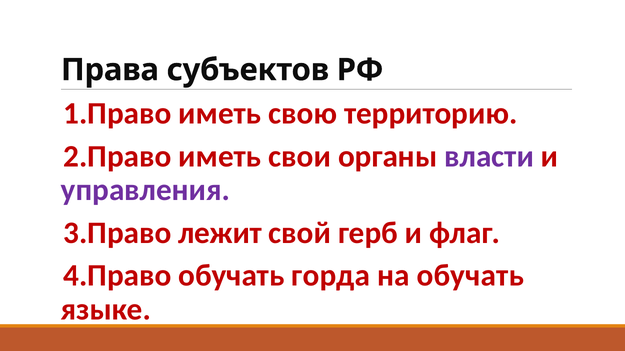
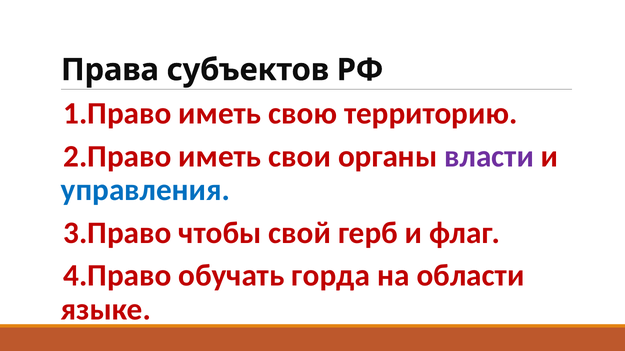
управления colour: purple -> blue
лежит: лежит -> чтобы
на обучать: обучать -> области
